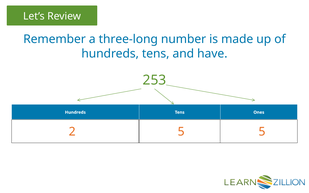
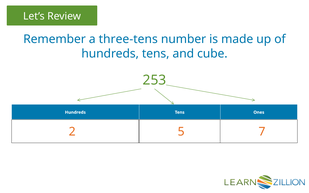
three-long: three-long -> three-tens
have: have -> cube
5 5: 5 -> 7
